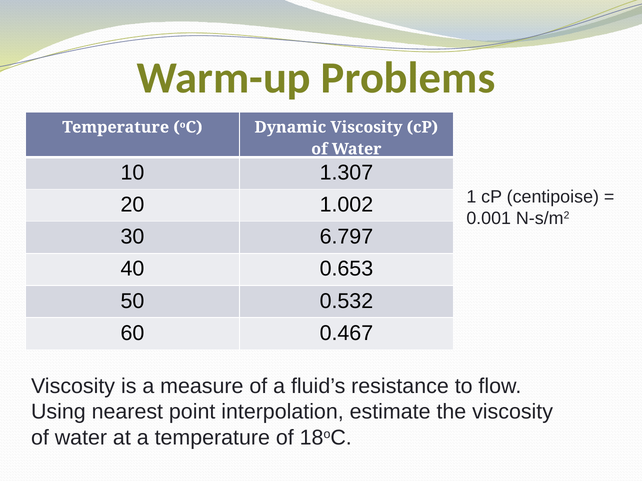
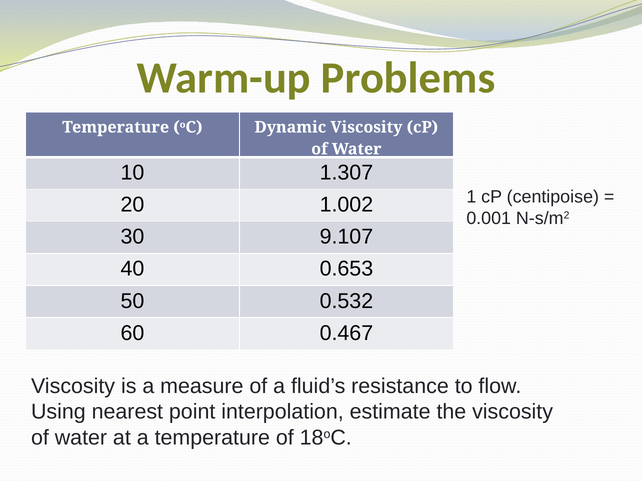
6.797: 6.797 -> 9.107
